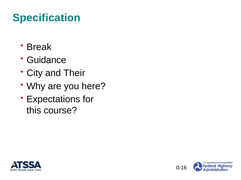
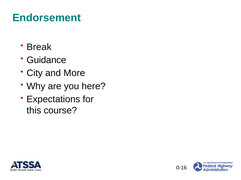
Specification: Specification -> Endorsement
Their: Their -> More
